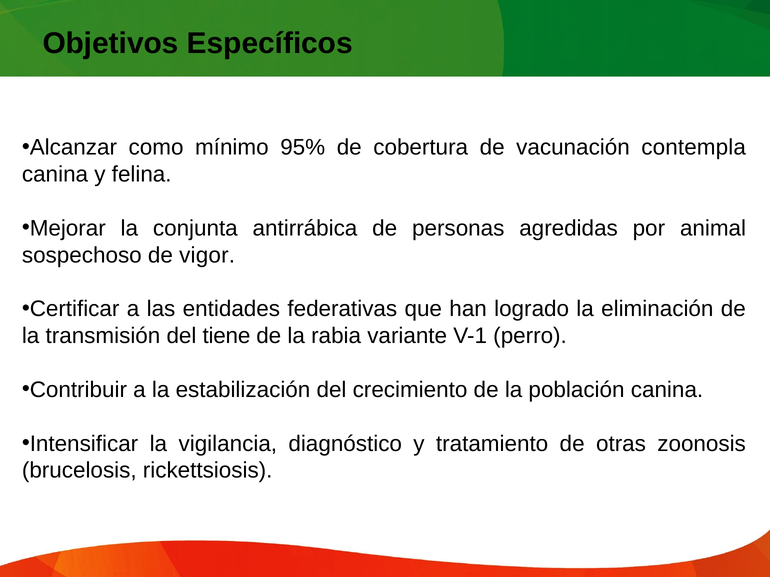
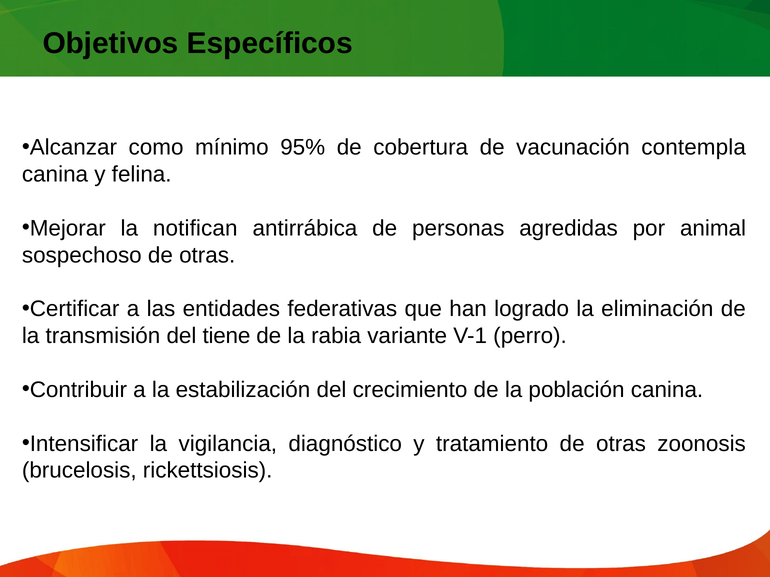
conjunta: conjunta -> notifican
sospechoso de vigor: vigor -> otras
